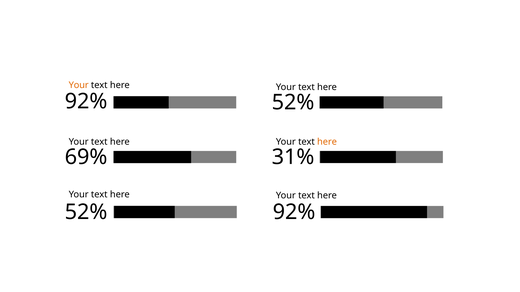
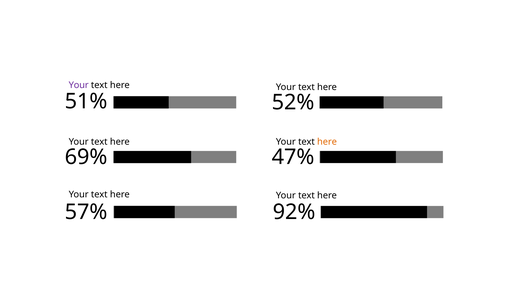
Your at (79, 85) colour: orange -> purple
92% at (86, 102): 92% -> 51%
31%: 31% -> 47%
52% at (86, 212): 52% -> 57%
